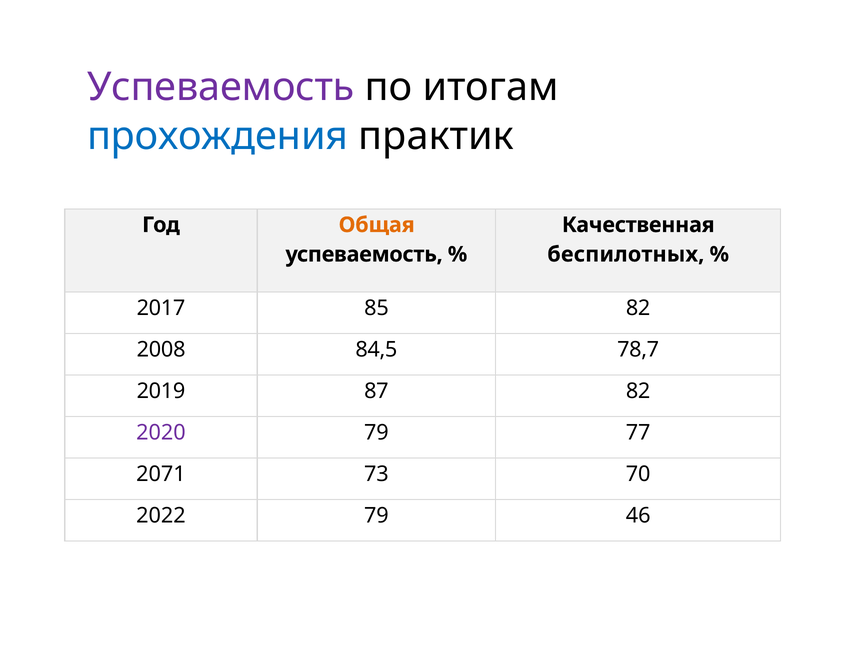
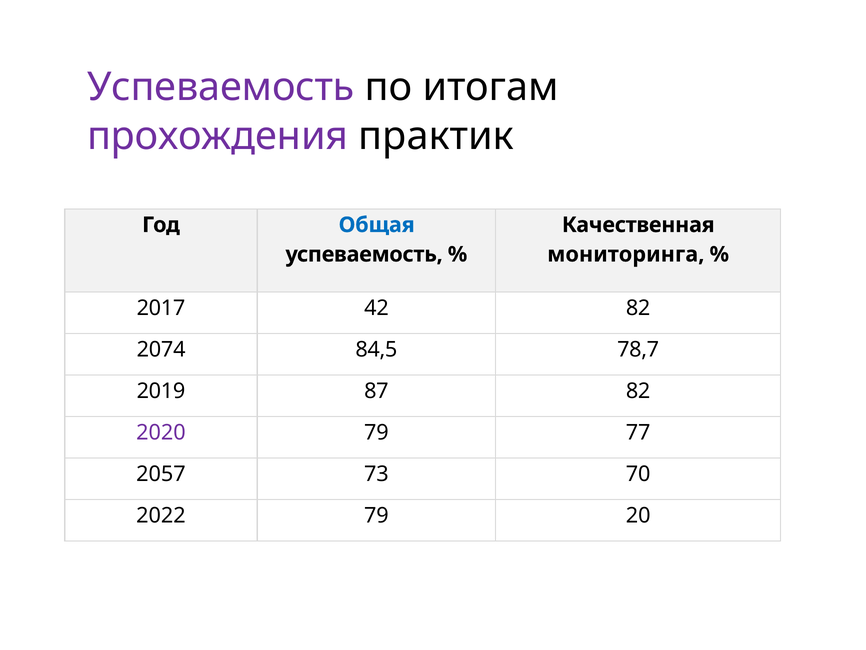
прохождения colour: blue -> purple
Общая colour: orange -> blue
беспилотных: беспилотных -> мониторинга
85: 85 -> 42
2008: 2008 -> 2074
2071: 2071 -> 2057
46: 46 -> 20
